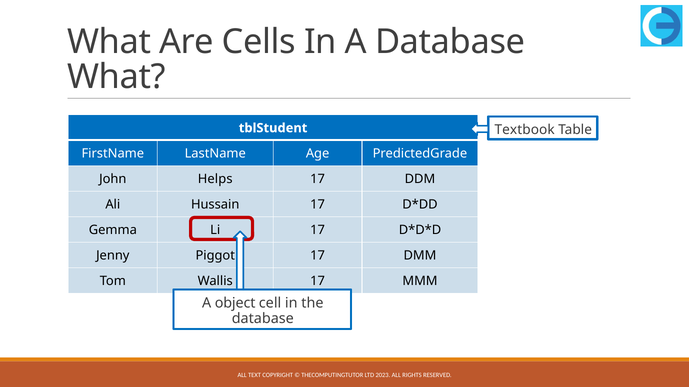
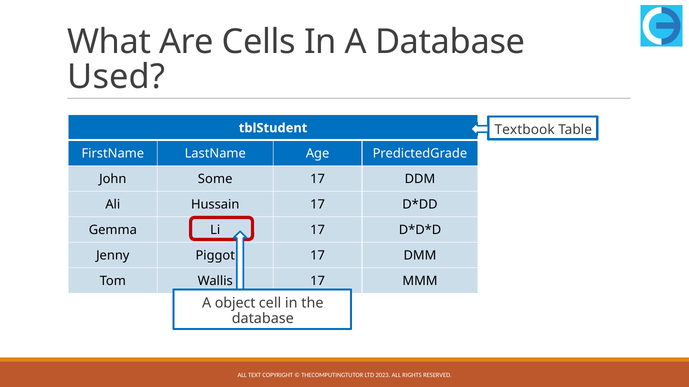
What at (116, 77): What -> Used
Helps: Helps -> Some
